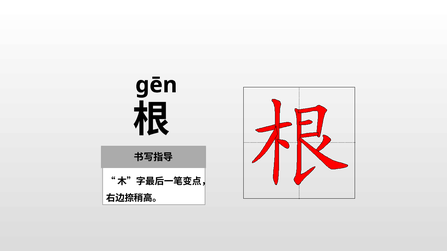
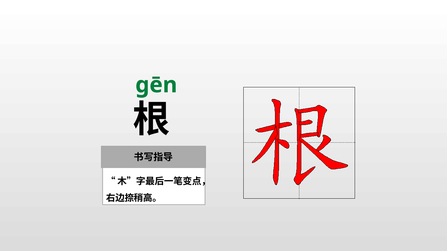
ɡēn colour: black -> green
